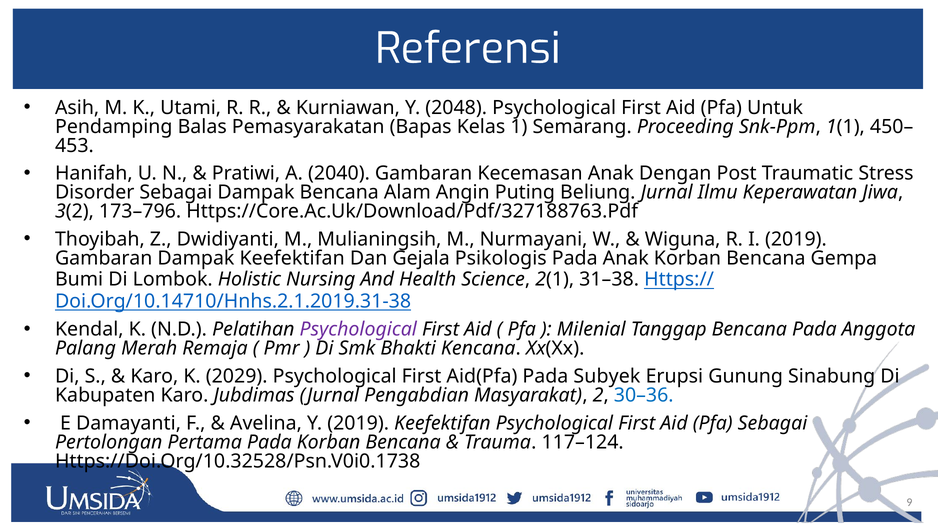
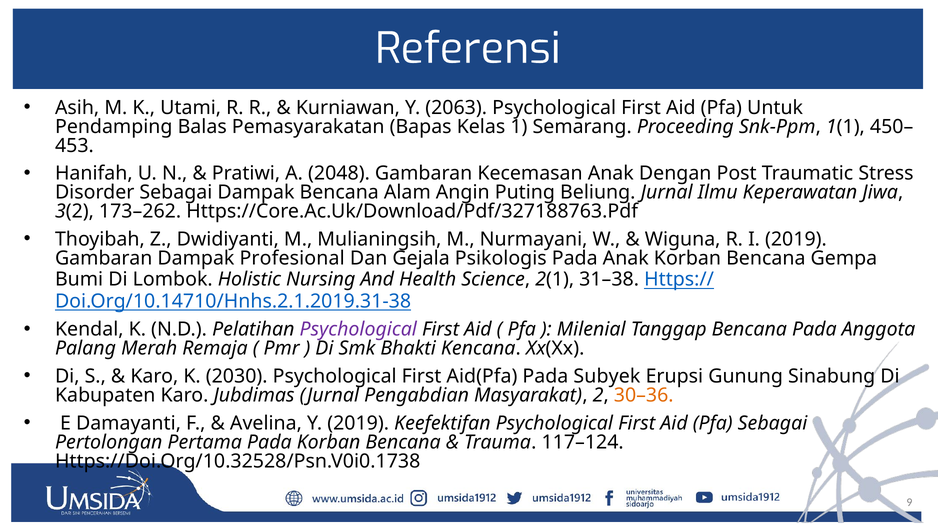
2048: 2048 -> 2063
2040: 2040 -> 2048
173–796: 173–796 -> 173–262
Dampak Keefektifan: Keefektifan -> Profesional
2029: 2029 -> 2030
30–36 colour: blue -> orange
